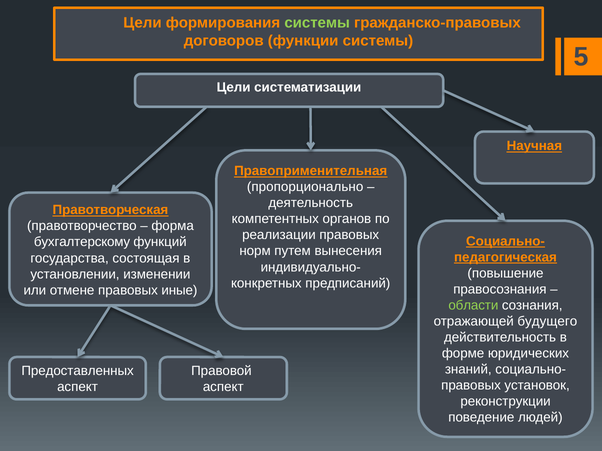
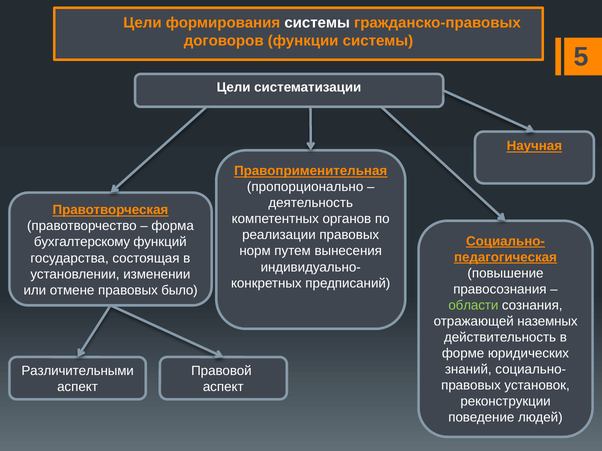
системы at (317, 23) colour: light green -> white
иные: иные -> было
будущего: будущего -> наземных
Предоставленных: Предоставленных -> Различительными
